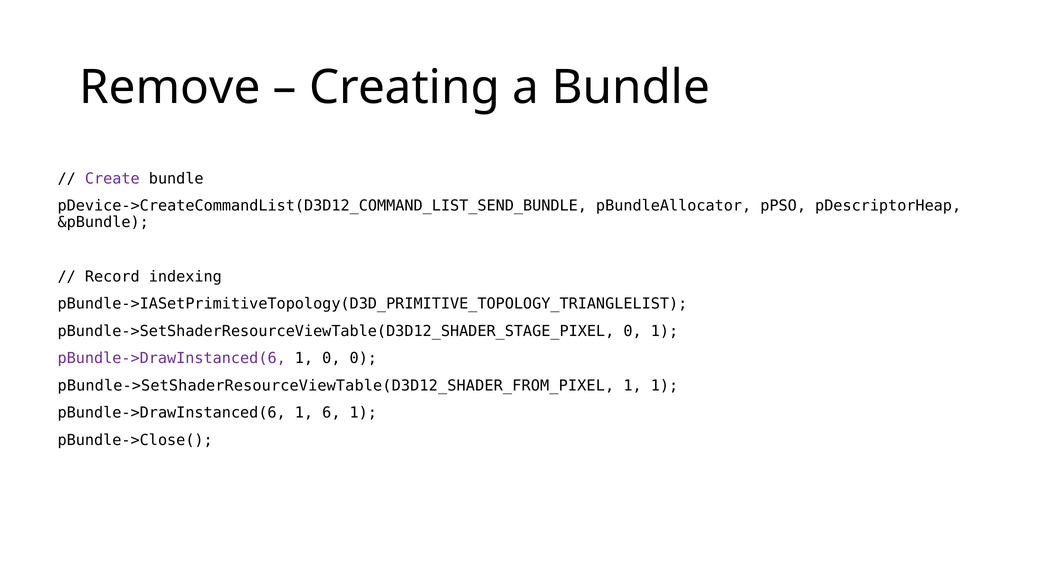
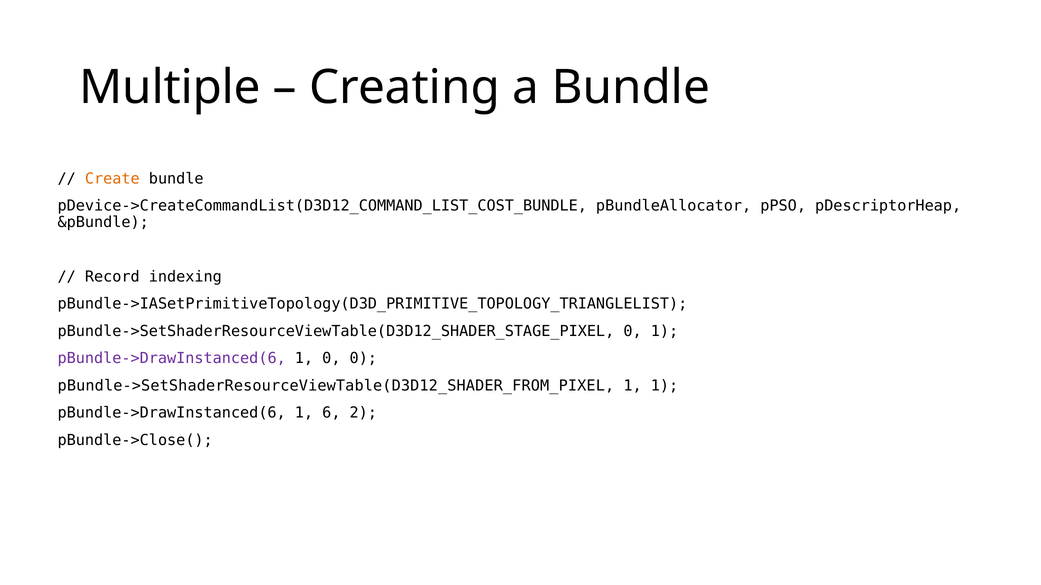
Remove: Remove -> Multiple
Create colour: purple -> orange
pDevice->CreateCommandList(D3D12_COMMAND_LIST_SEND_BUNDLE: pDevice->CreateCommandList(D3D12_COMMAND_LIST_SEND_BUNDLE -> pDevice->CreateCommandList(D3D12_COMMAND_LIST_COST_BUNDLE
6 1: 1 -> 2
